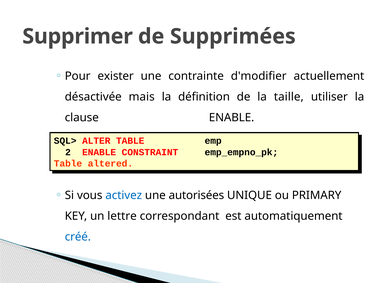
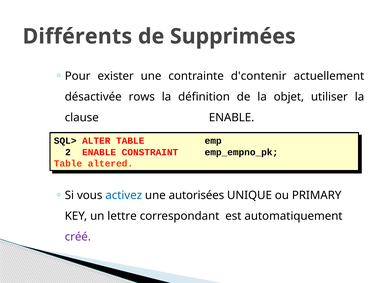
Supprimer: Supprimer -> Différents
d'modifier: d'modifier -> d'contenir
mais: mais -> rows
taille: taille -> objet
créé colour: blue -> purple
